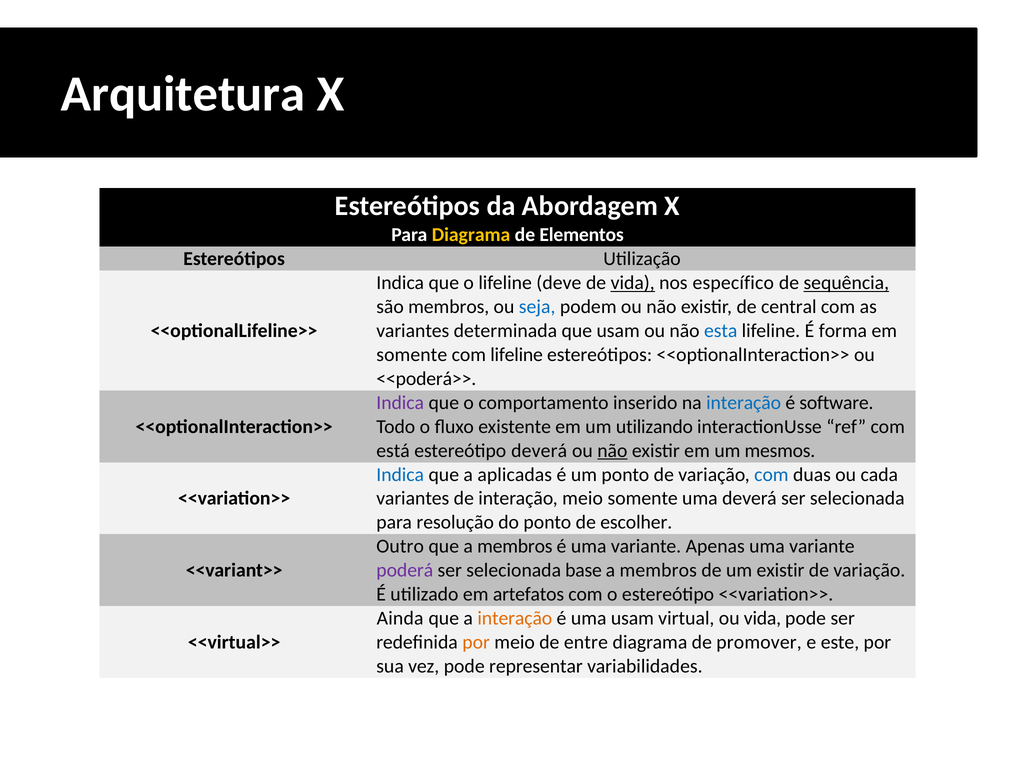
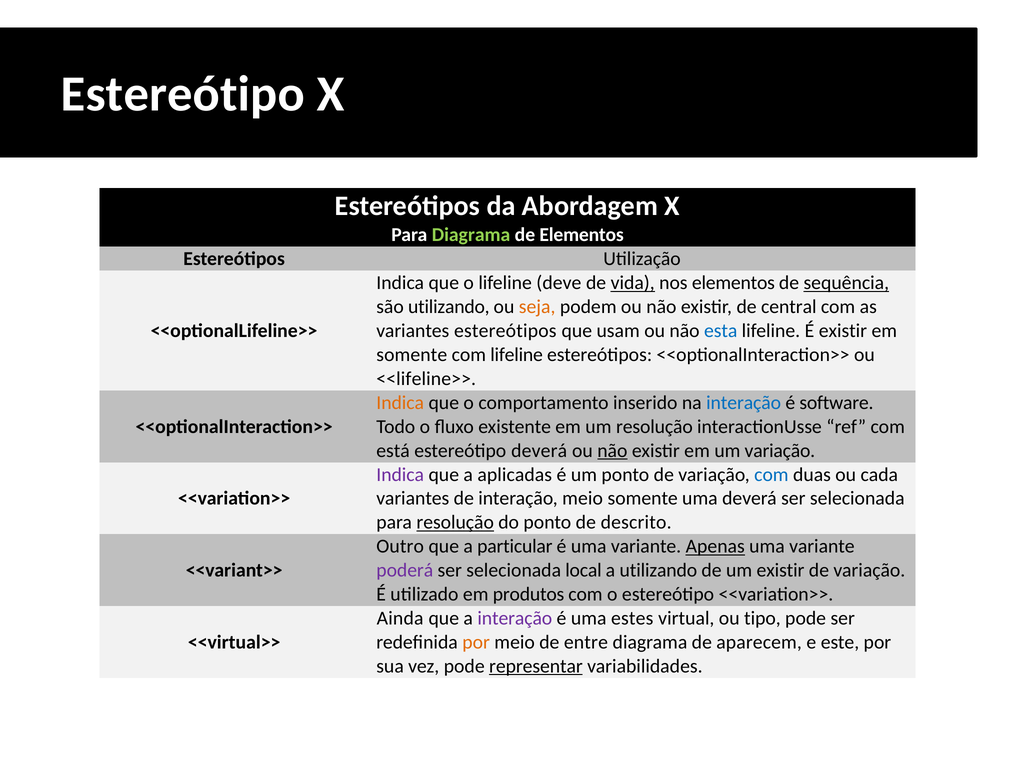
Arquitetura at (183, 94): Arquitetura -> Estereótipo
Diagrama at (471, 235) colour: yellow -> light green
nos específico: específico -> elementos
são membros: membros -> utilizando
seja colour: blue -> orange
variantes determinada: determinada -> estereótipos
É forma: forma -> existir
<<poderá>>: <<poderá>> -> <<lifeline>>
Indica at (400, 403) colour: purple -> orange
um utilizando: utilizando -> resolução
um mesmos: mesmos -> variação
Indica at (400, 475) colour: blue -> purple
resolução at (455, 522) underline: none -> present
escolher: escolher -> descrito
que a membros: membros -> particular
Apenas underline: none -> present
base: base -> local
membros at (658, 570): membros -> utilizando
artefatos: artefatos -> produtos
interação at (515, 618) colour: orange -> purple
uma usam: usam -> estes
ou vida: vida -> tipo
promover: promover -> aparecem
representar underline: none -> present
